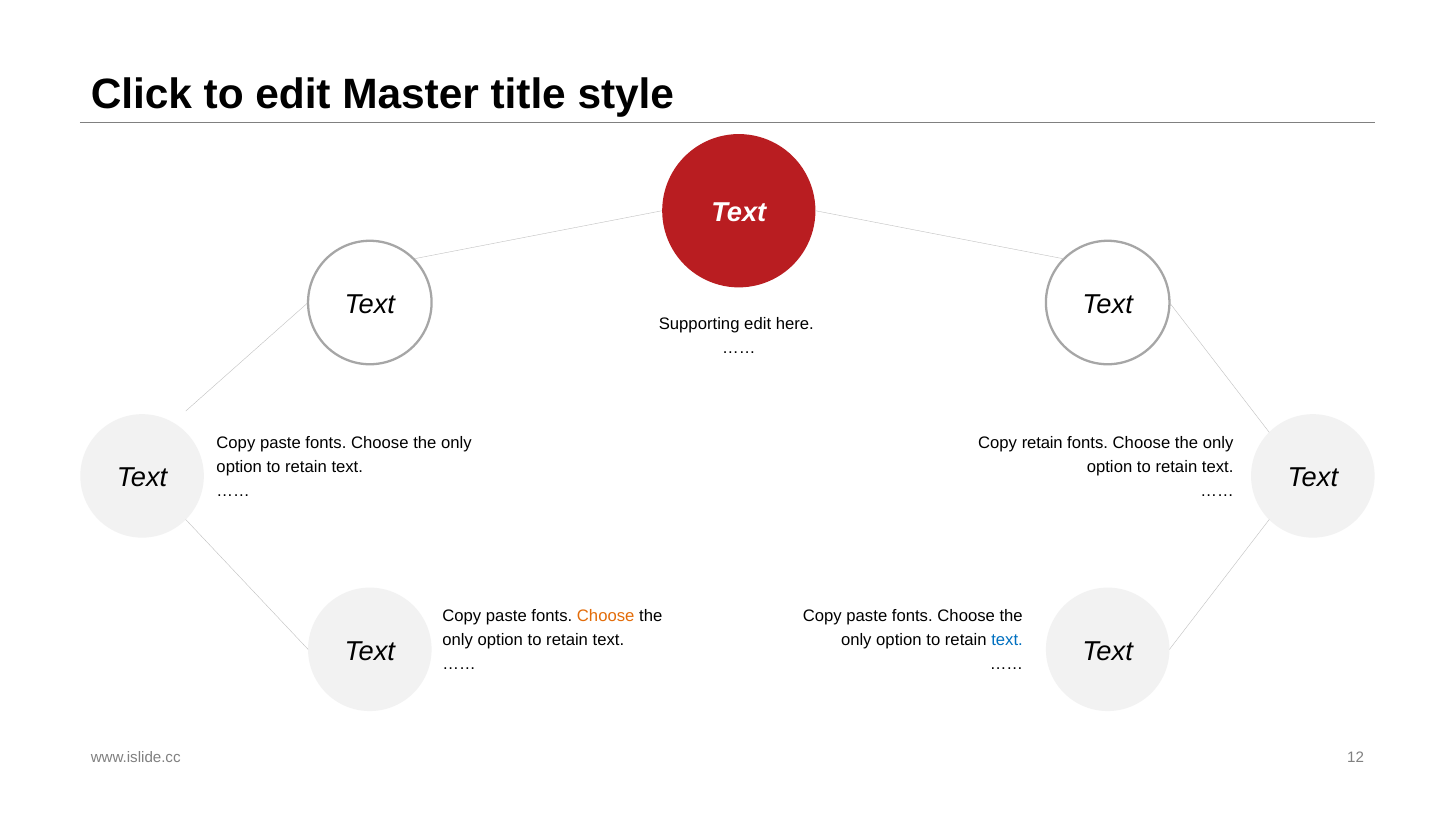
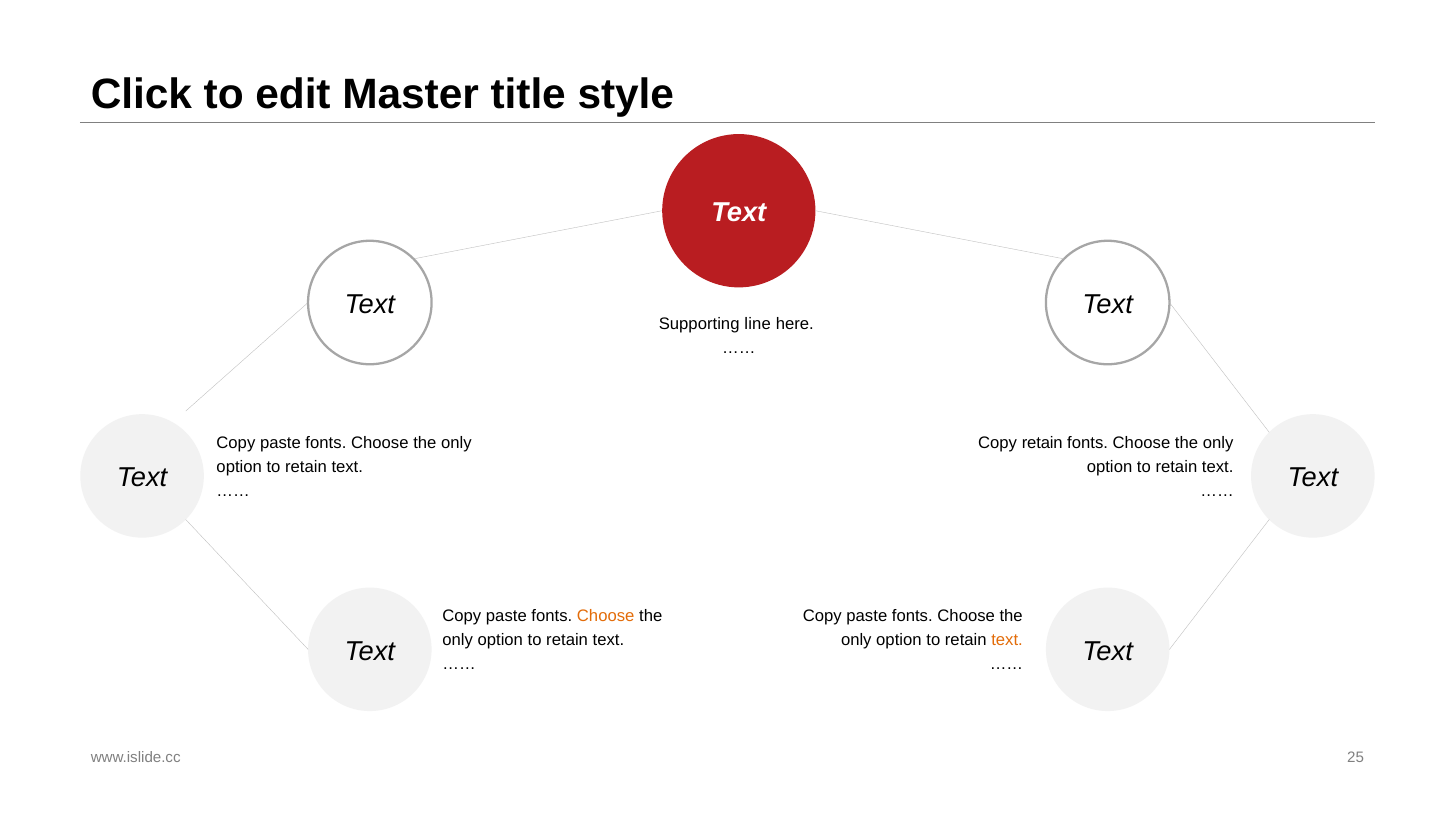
Supporting edit: edit -> line
text at (1007, 641) colour: blue -> orange
12: 12 -> 25
